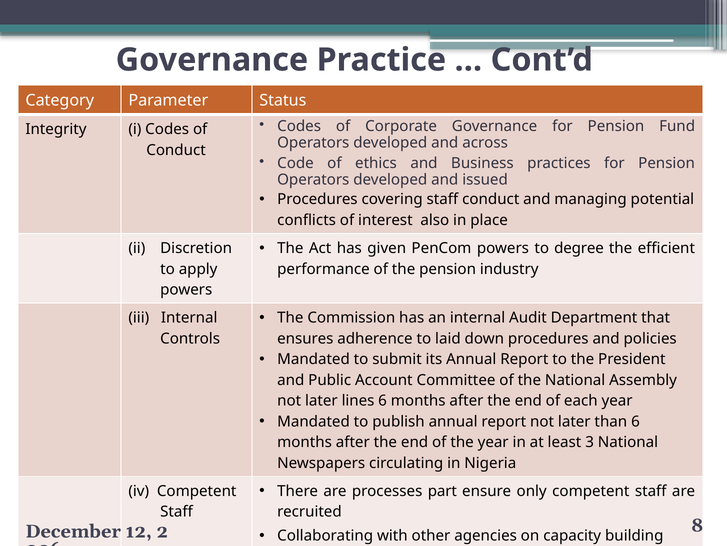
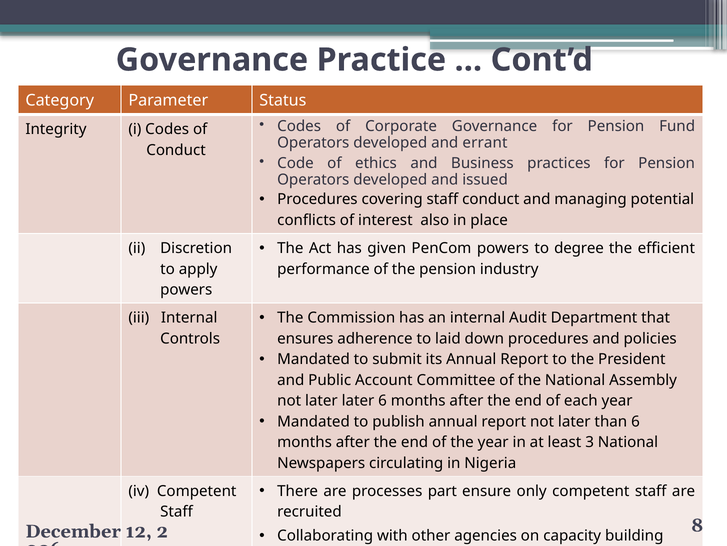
across: across -> errant
later lines: lines -> later
